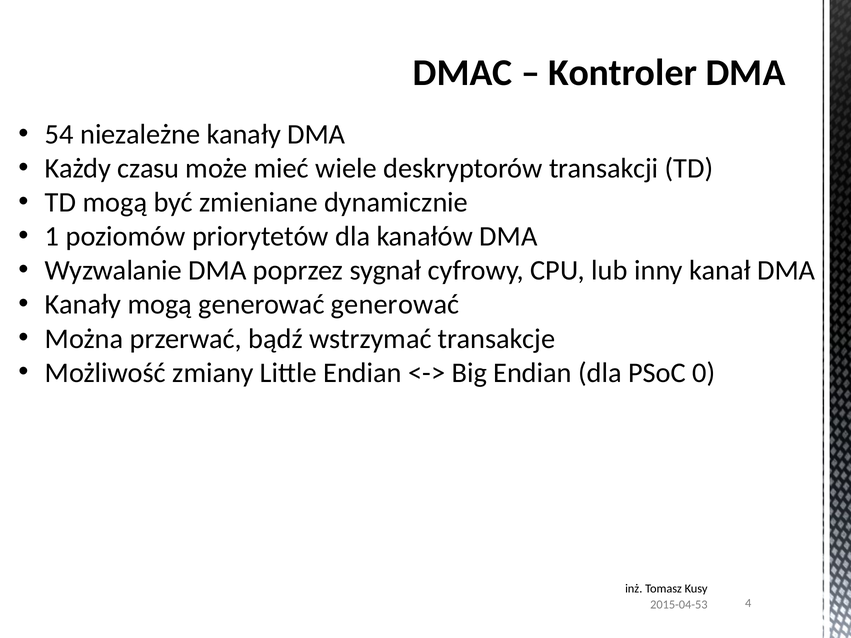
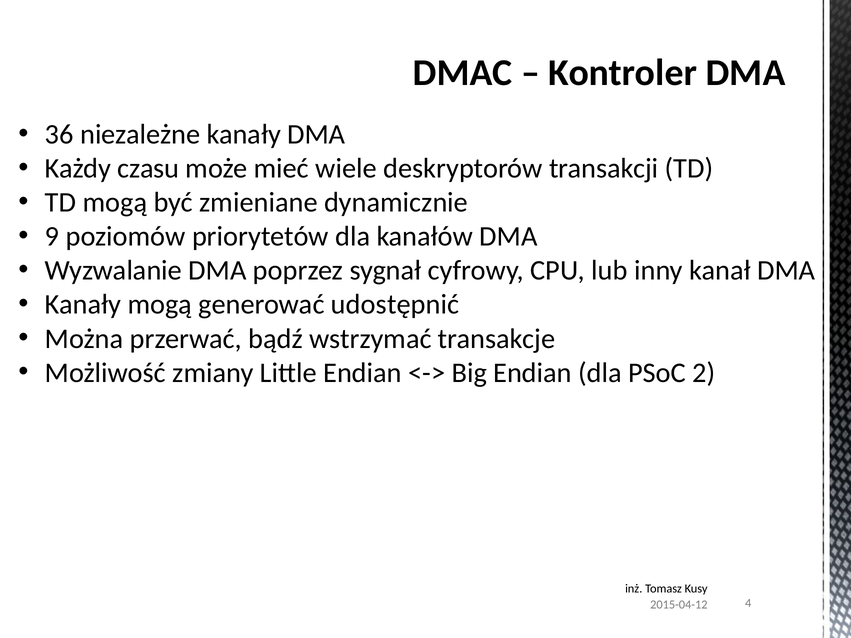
54: 54 -> 36
1: 1 -> 9
generować generować: generować -> udostępnić
0: 0 -> 2
2015-04-53: 2015-04-53 -> 2015-04-12
